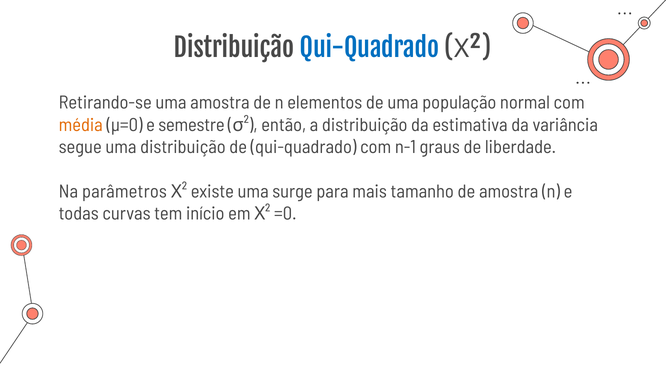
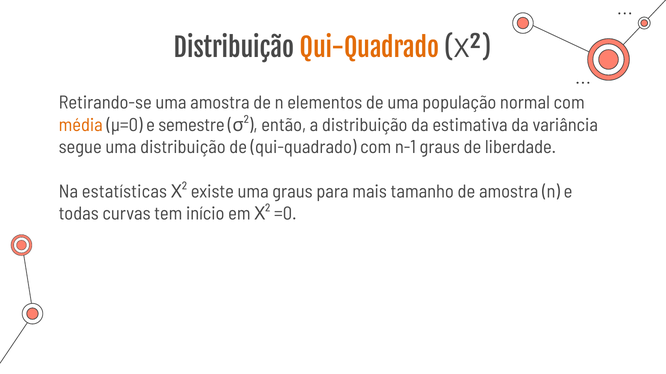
Qui-Quadrado at (369, 49) colour: blue -> orange
parâmetros: parâmetros -> estatísticas
uma surge: surge -> graus
